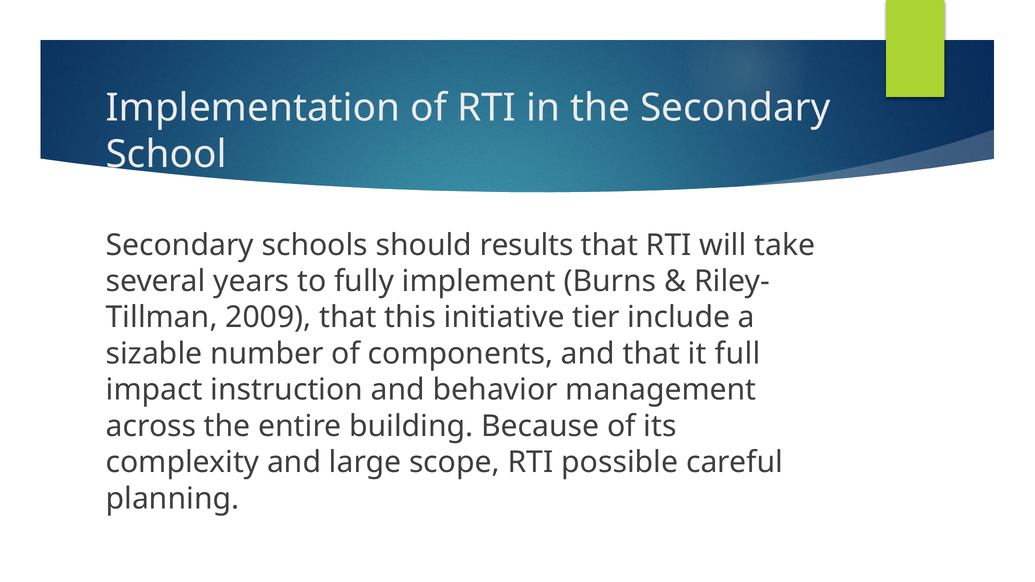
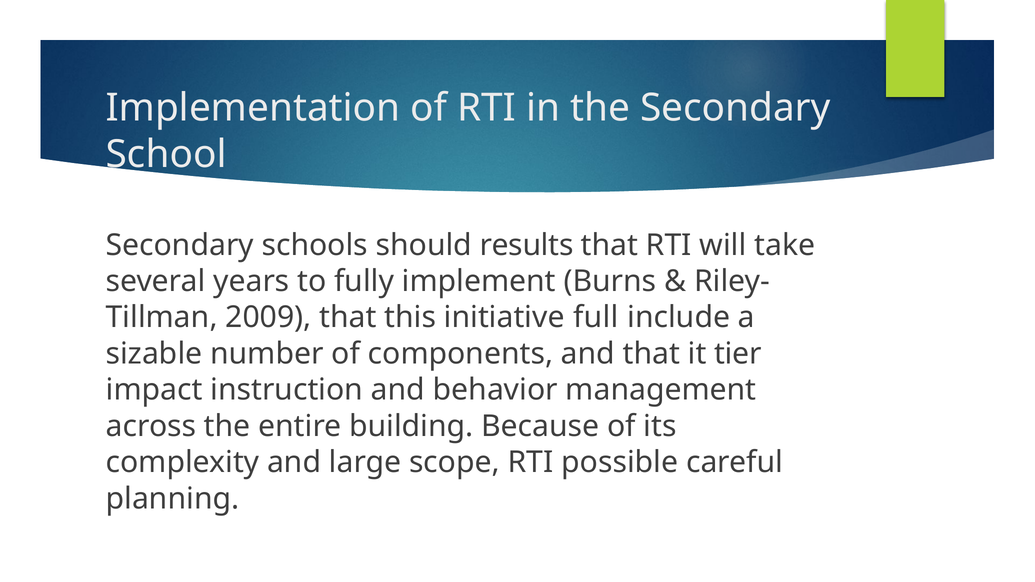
tier: tier -> full
full: full -> tier
